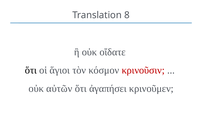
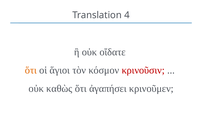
8: 8 -> 4
ὅτι at (31, 70) colour: black -> orange
αὐτῶν: αὐτῶν -> καθὼς
